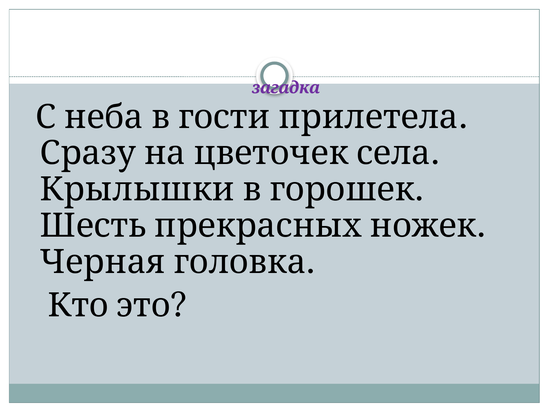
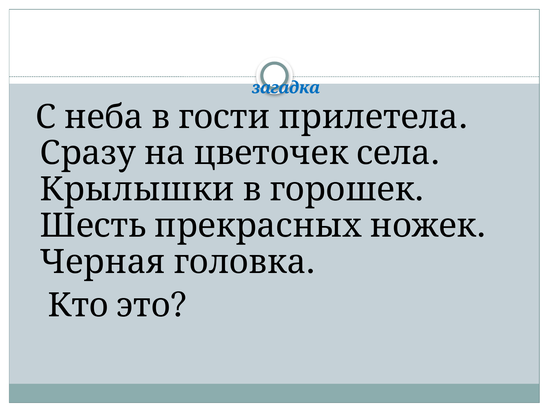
загадка colour: purple -> blue
